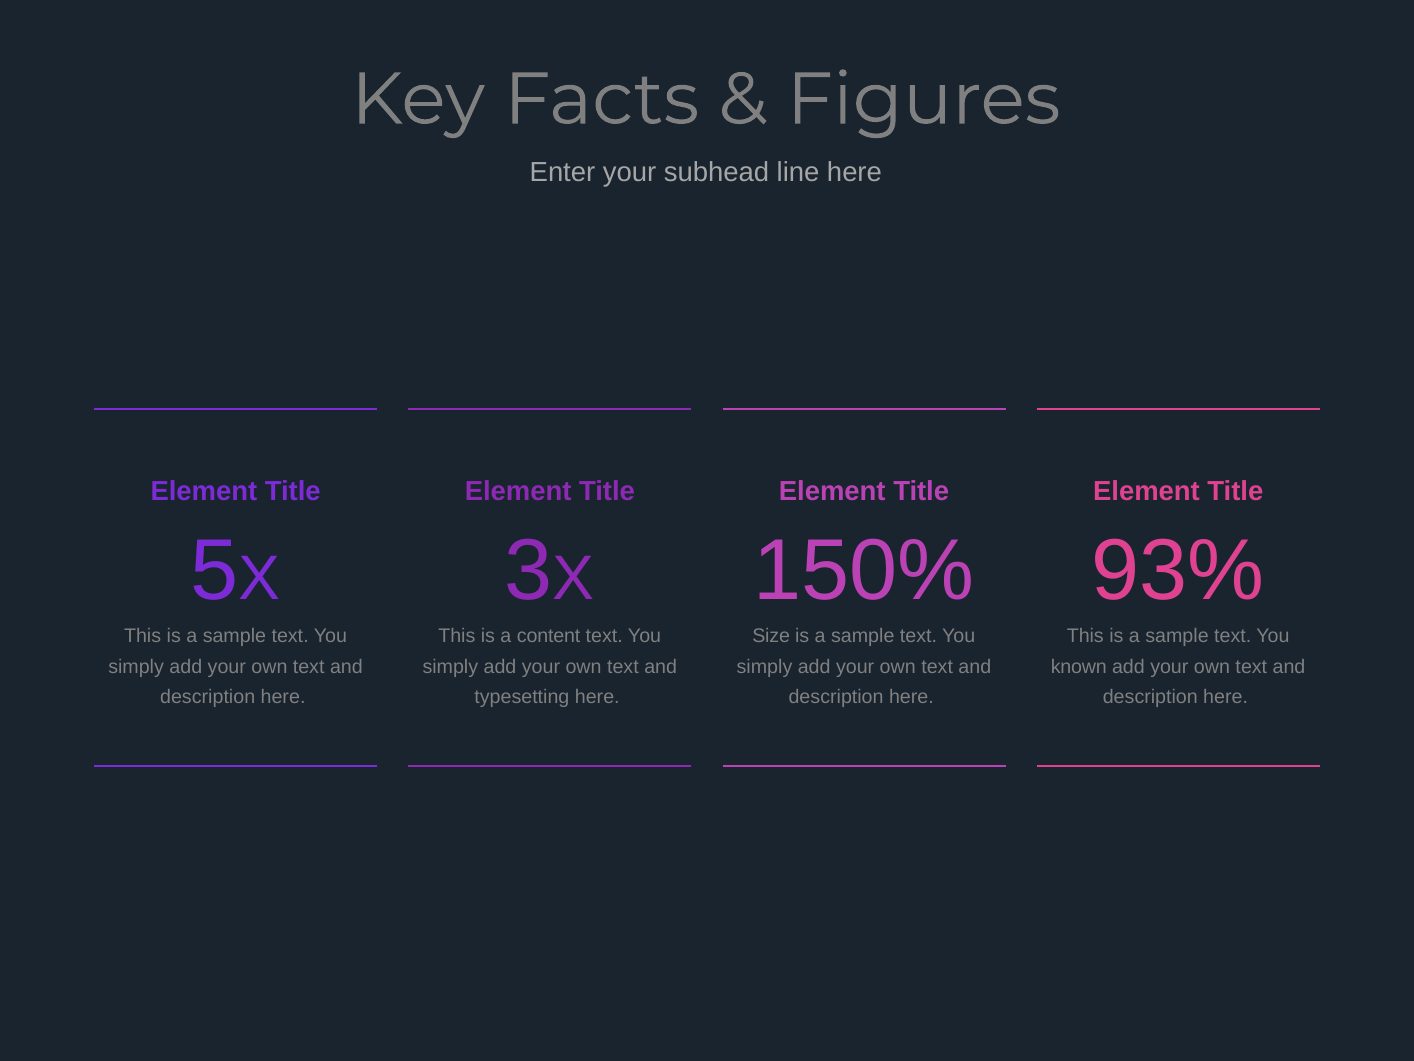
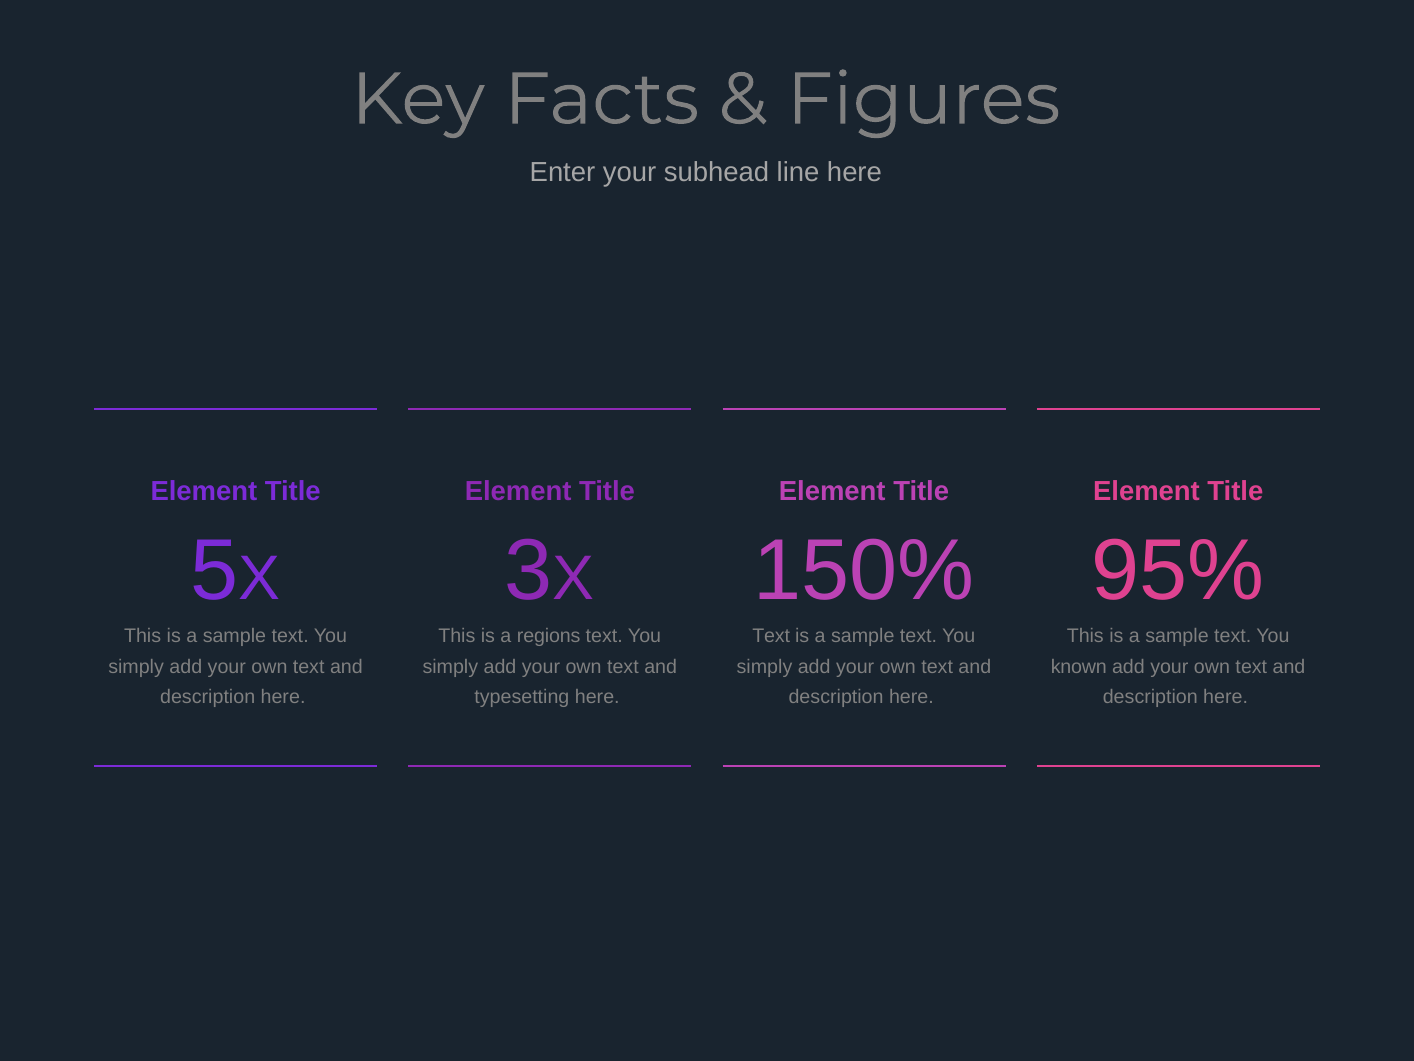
93%: 93% -> 95%
content: content -> regions
Size at (771, 636): Size -> Text
